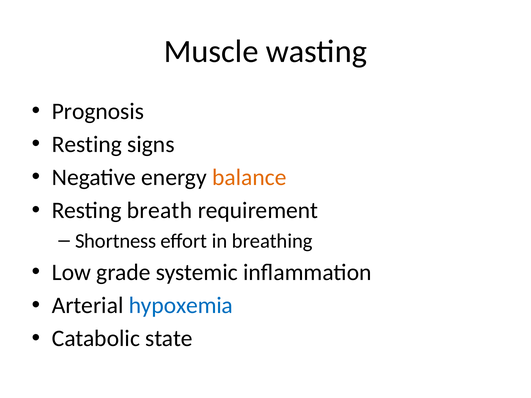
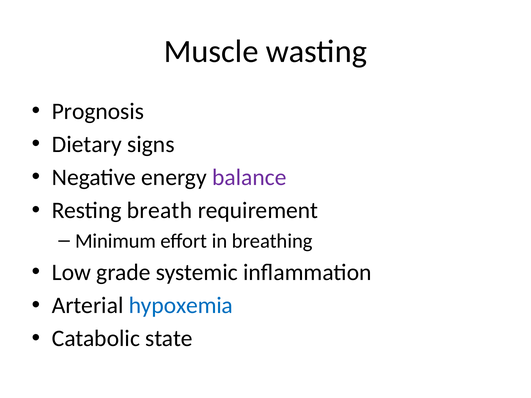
Resting at (87, 144): Resting -> Dietary
balance colour: orange -> purple
Shortness: Shortness -> Minimum
